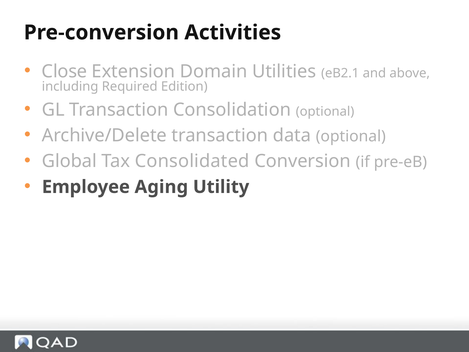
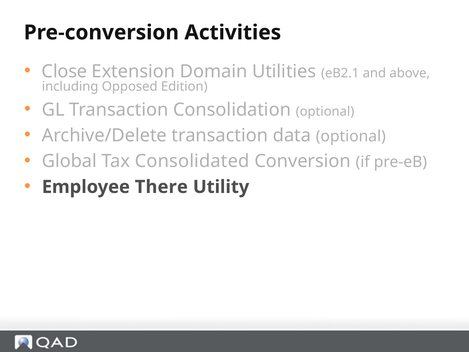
Required: Required -> Opposed
Aging: Aging -> There
